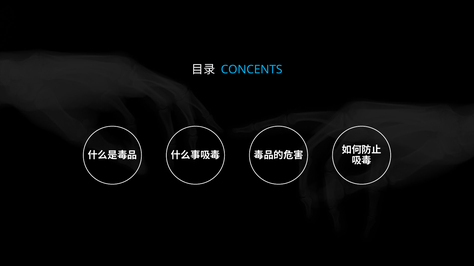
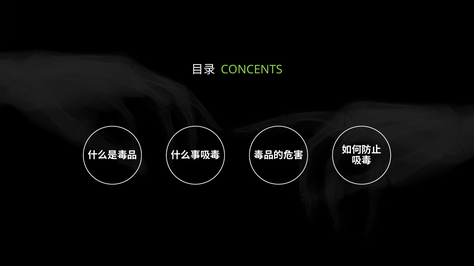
CONCENTS colour: light blue -> light green
